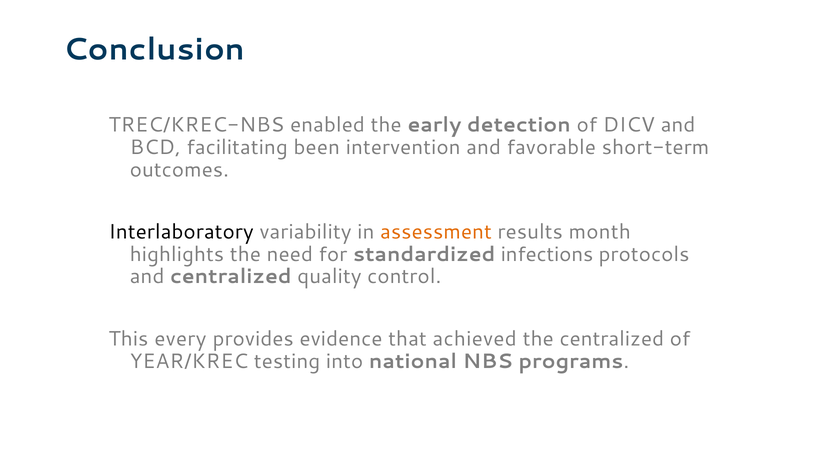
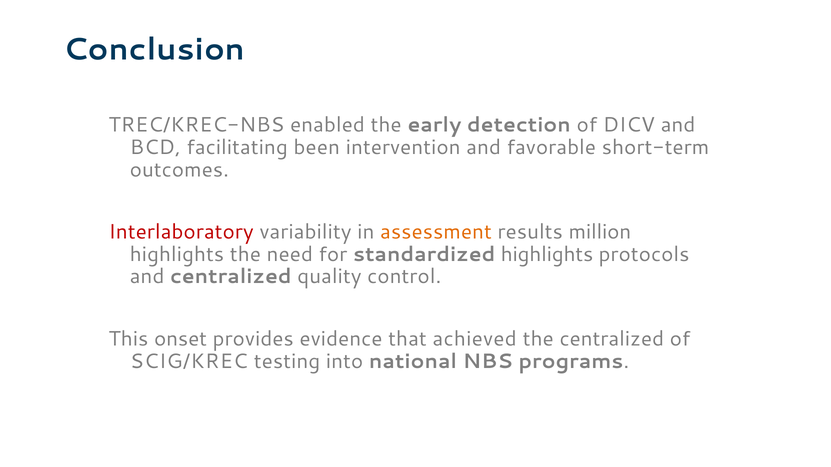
Interlaboratory colour: black -> red
month: month -> million
standardized infections: infections -> highlights
every: every -> onset
YEAR/KREC: YEAR/KREC -> SCIG/KREC
